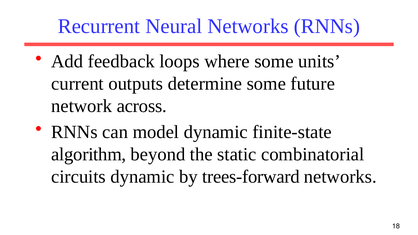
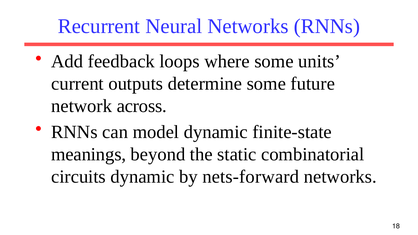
algorithm: algorithm -> meanings
trees-forward: trees-forward -> nets-forward
